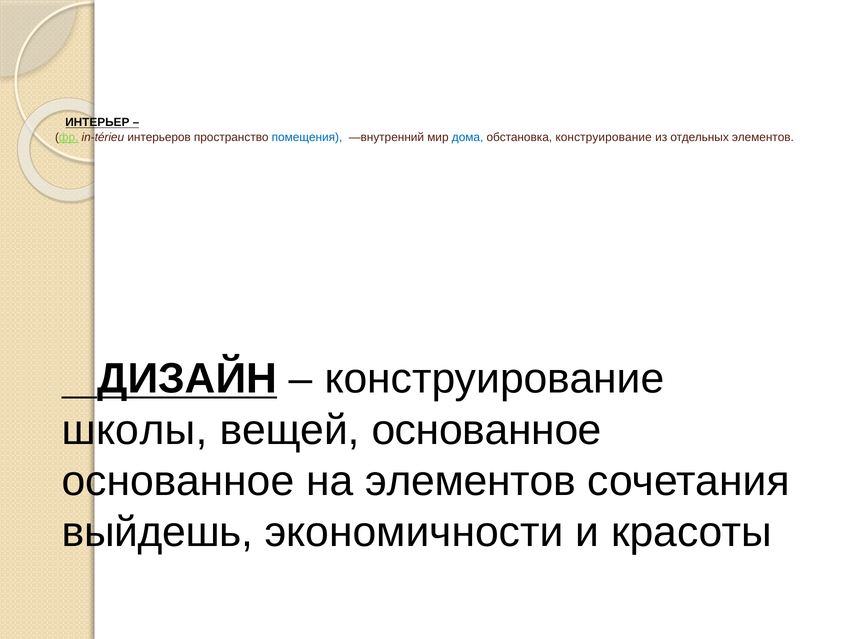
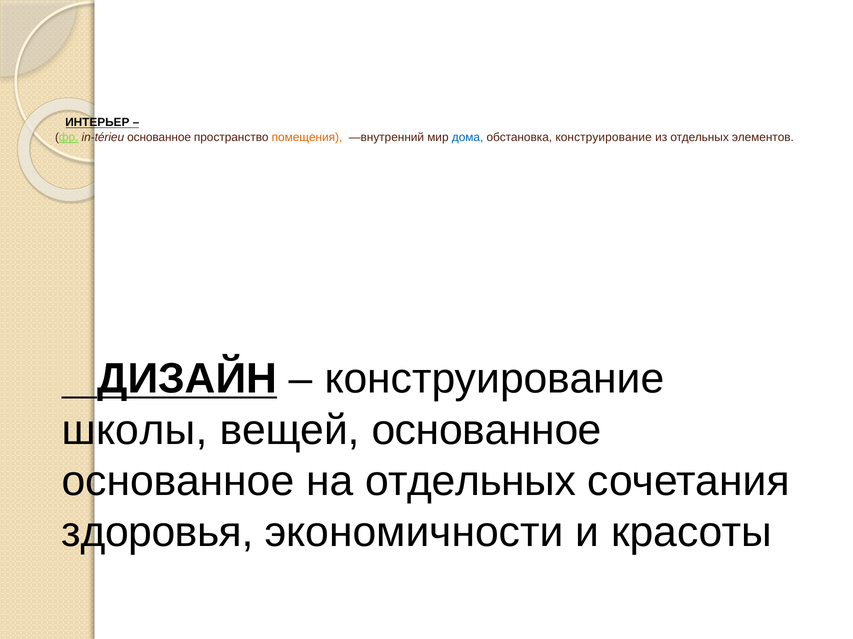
in-térieu интерьеров: интерьеров -> основанное
помещения colour: blue -> orange
на элементов: элементов -> отдельных
выйдешь: выйдешь -> здоровья
